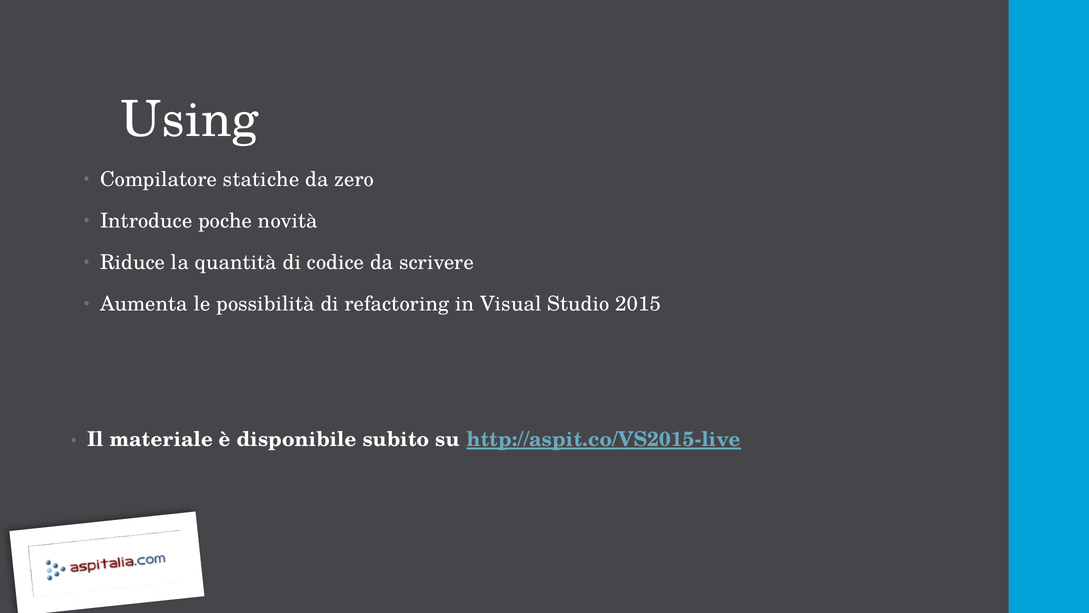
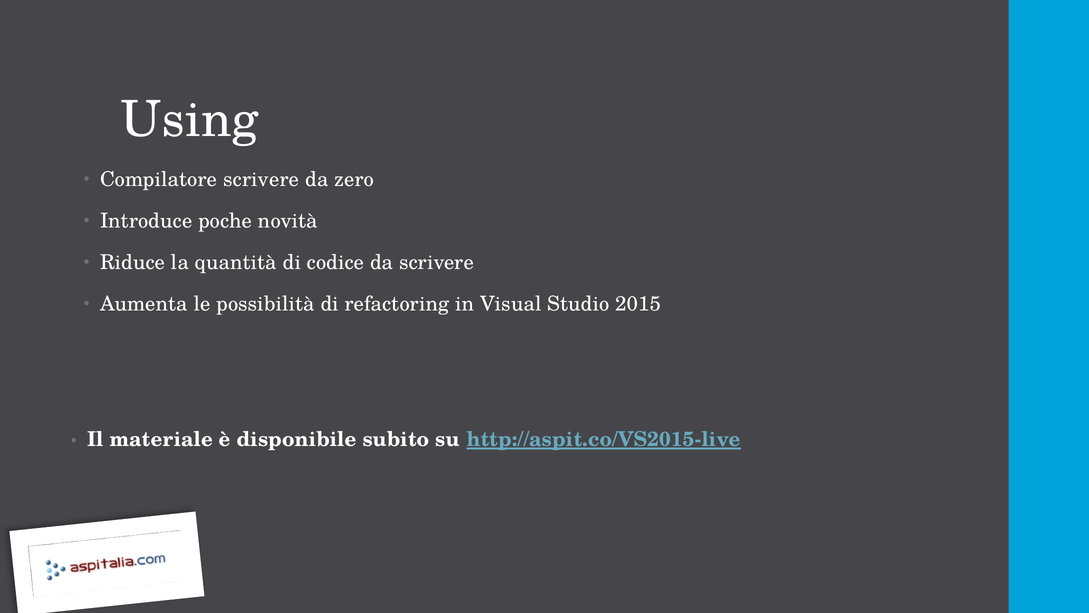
Compilatore statiche: statiche -> scrivere
